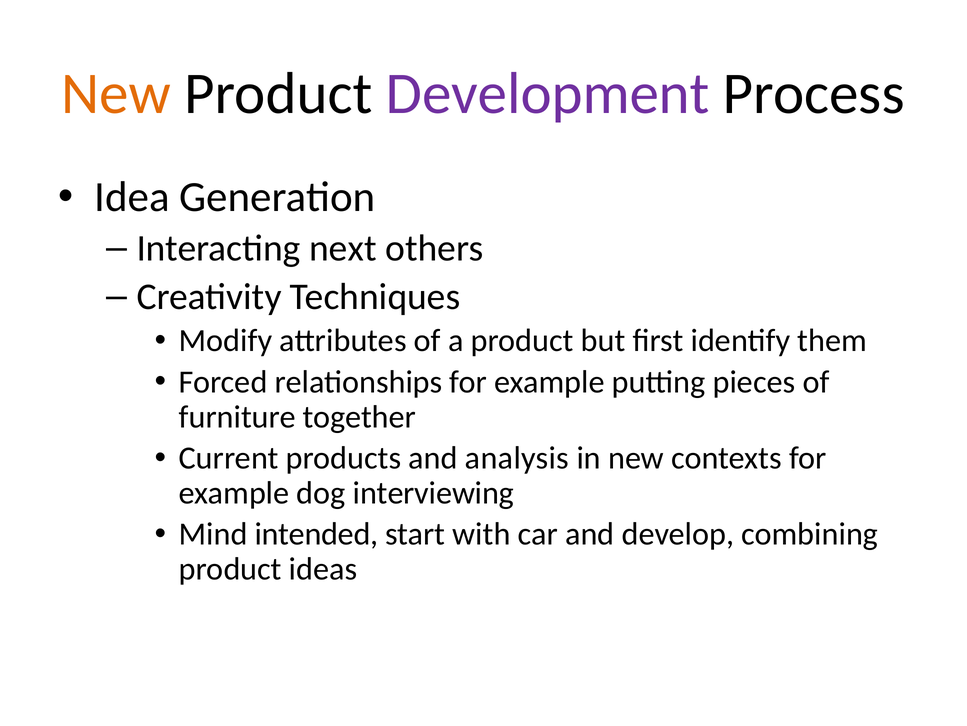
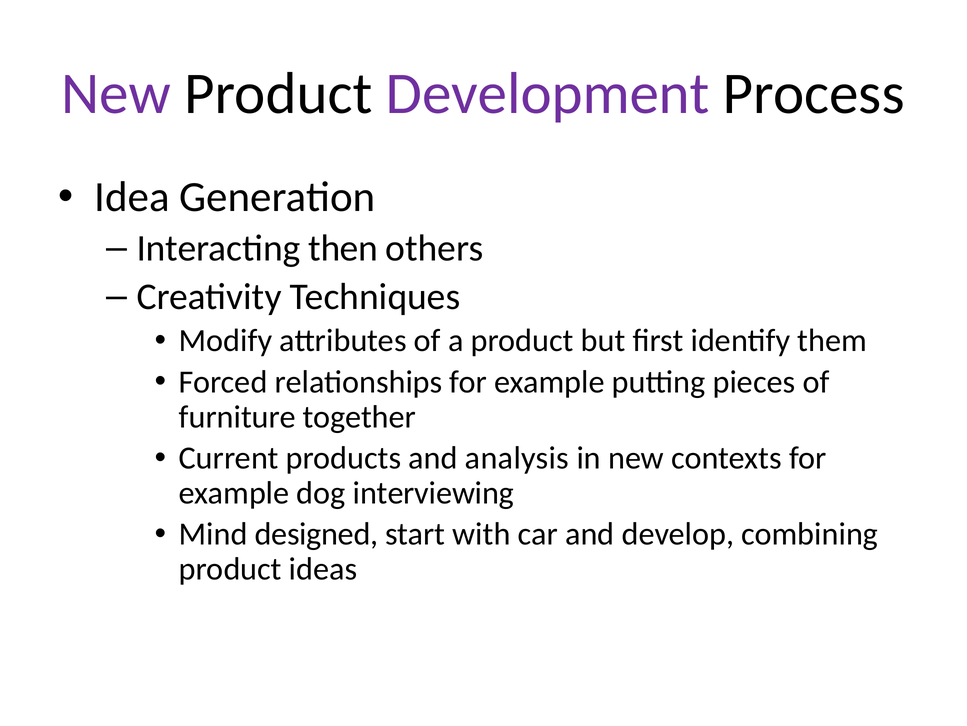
New at (116, 94) colour: orange -> purple
next: next -> then
intended: intended -> designed
